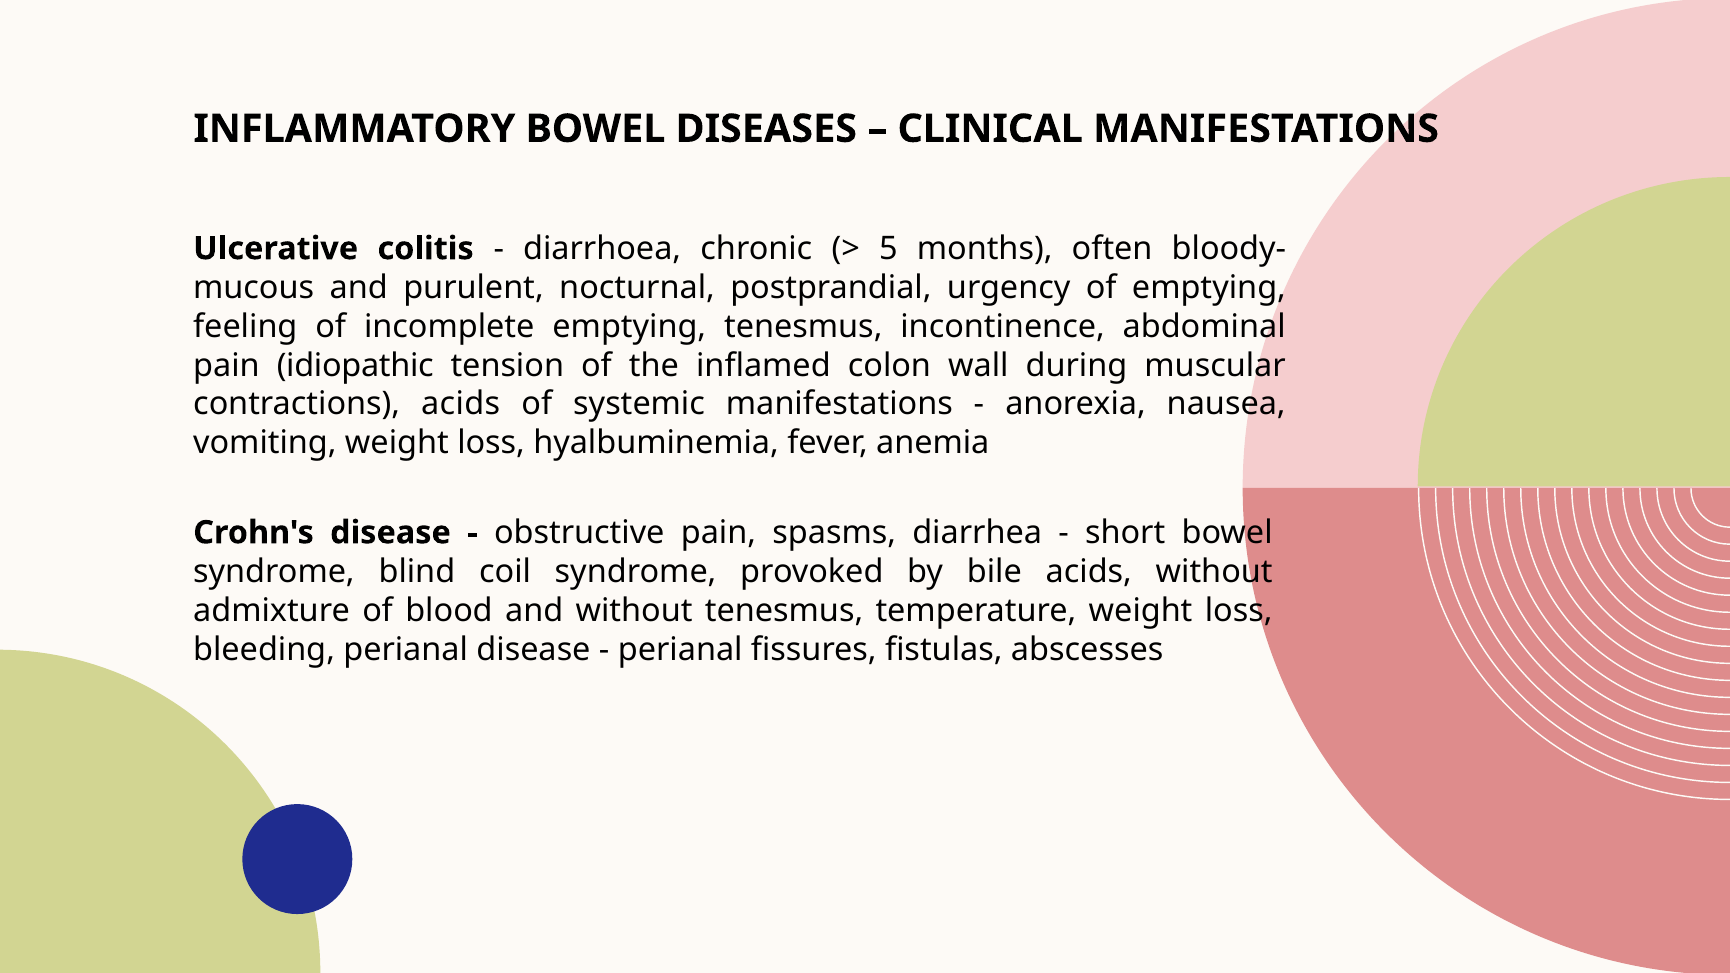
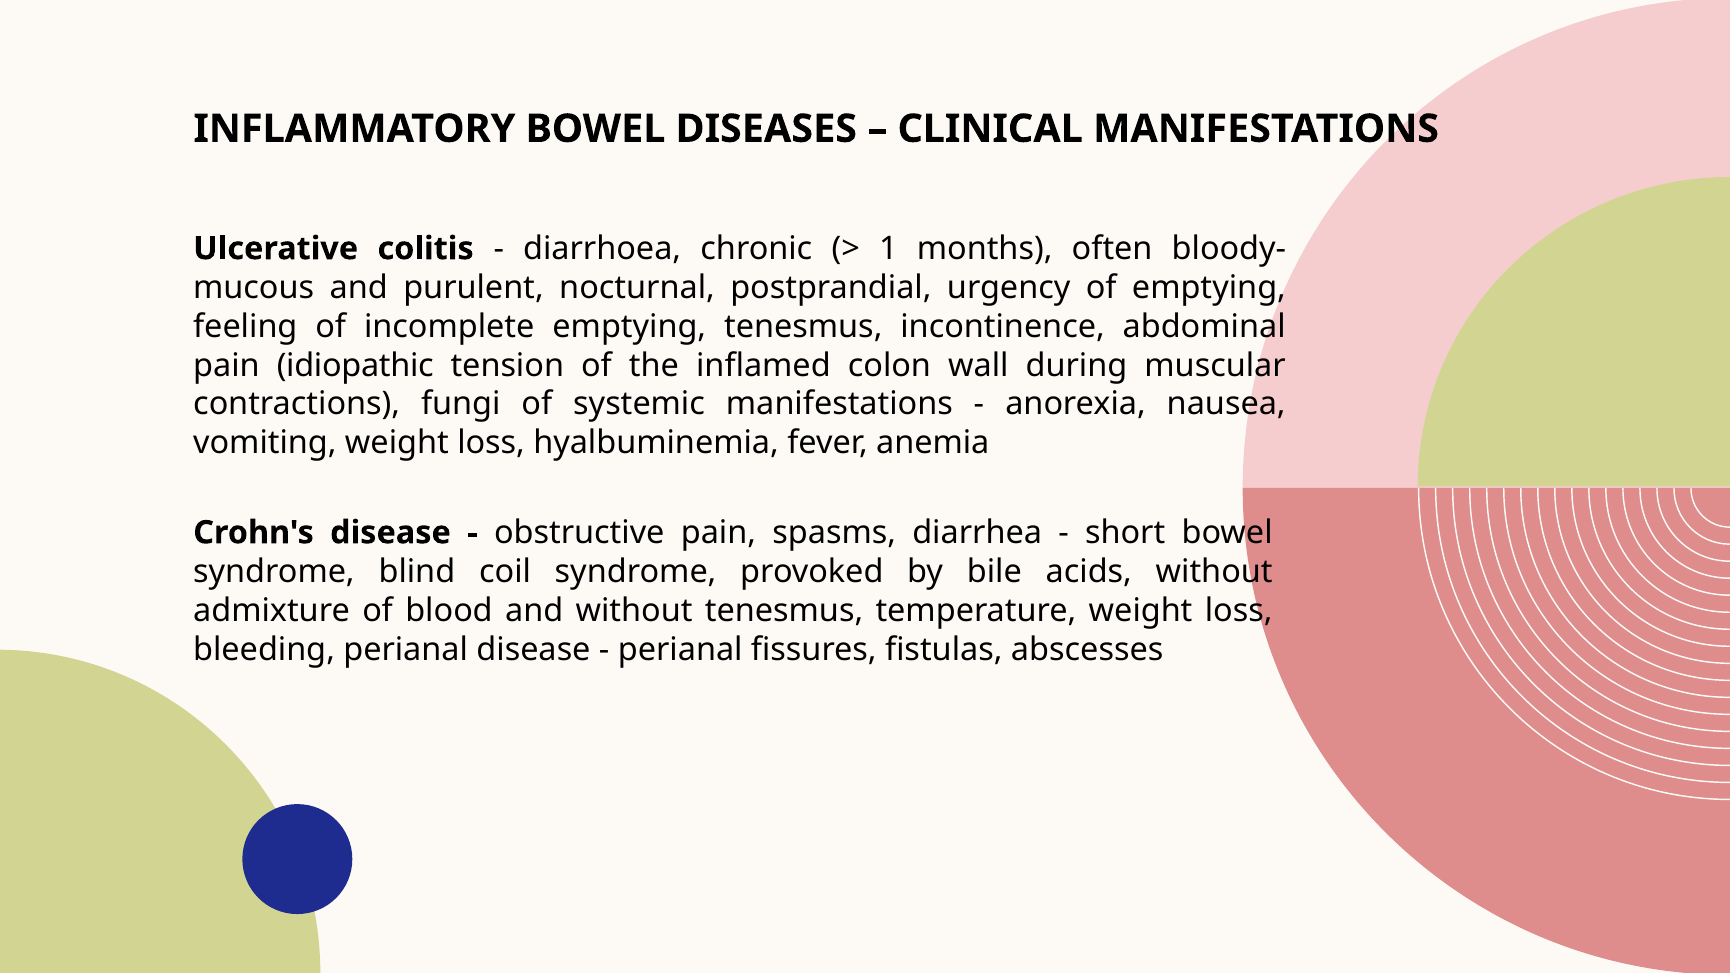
5: 5 -> 1
contractions acids: acids -> fungi
